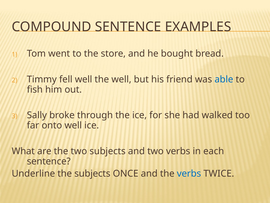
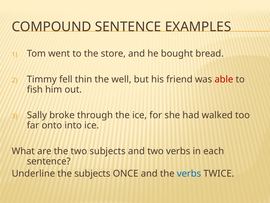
fell well: well -> thin
able colour: blue -> red
onto well: well -> into
